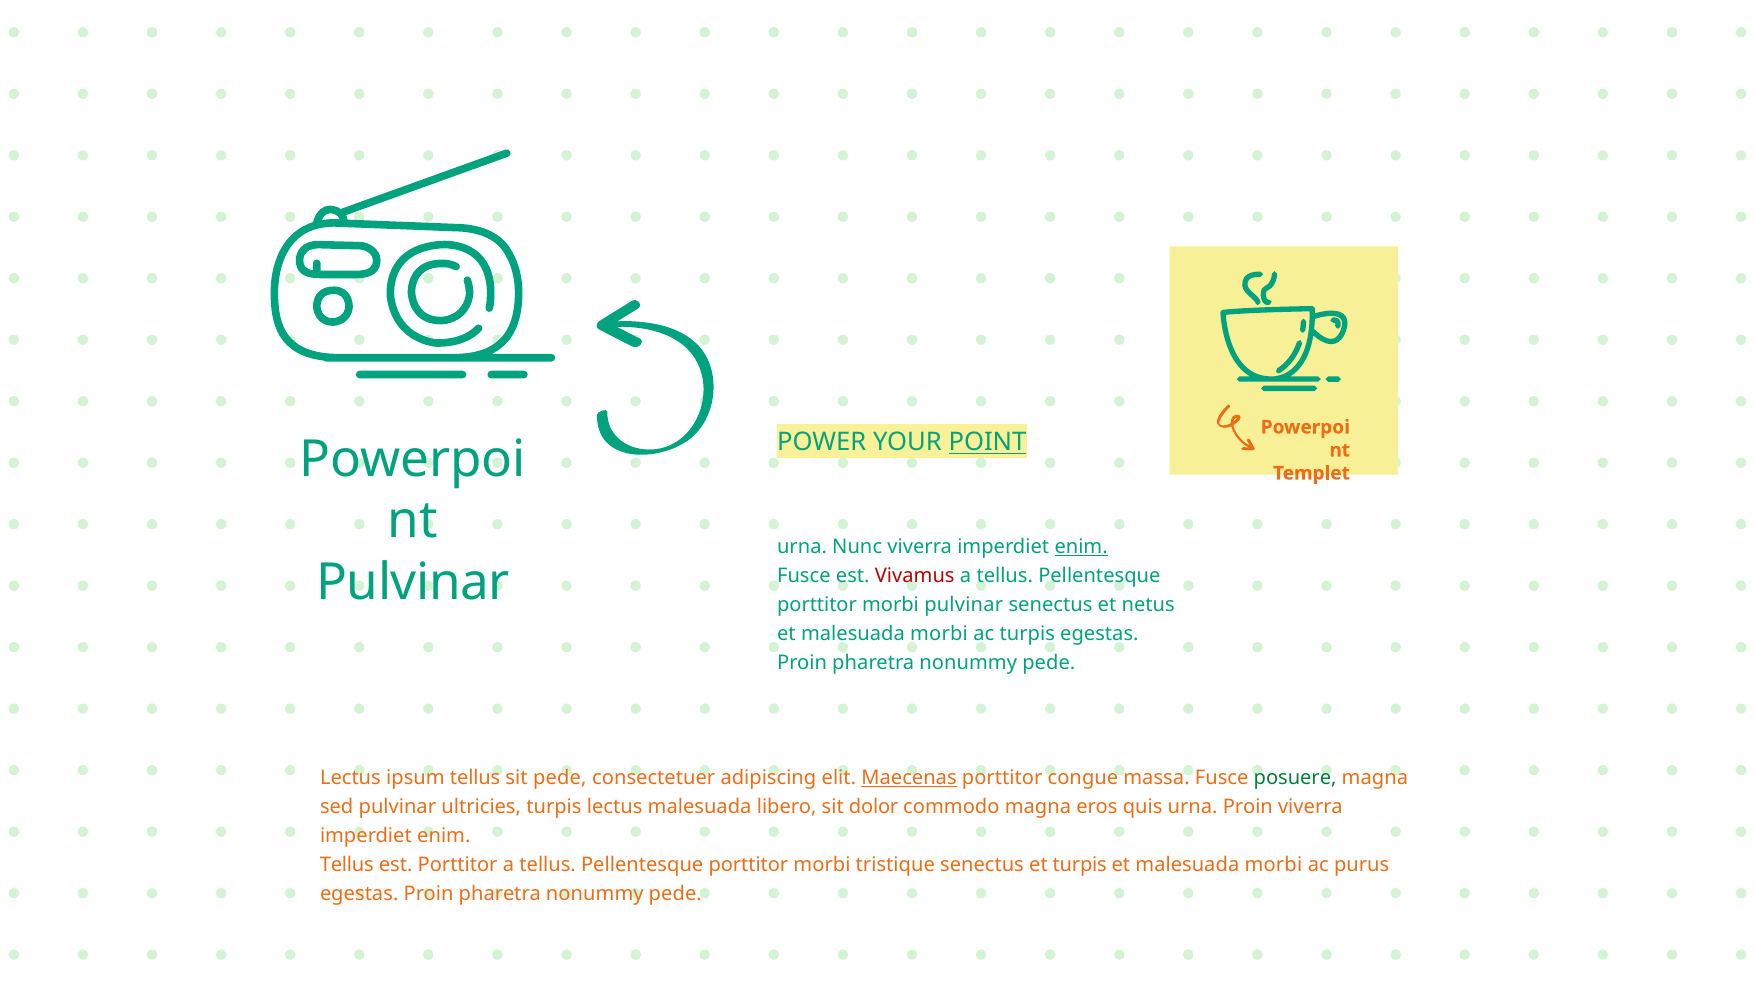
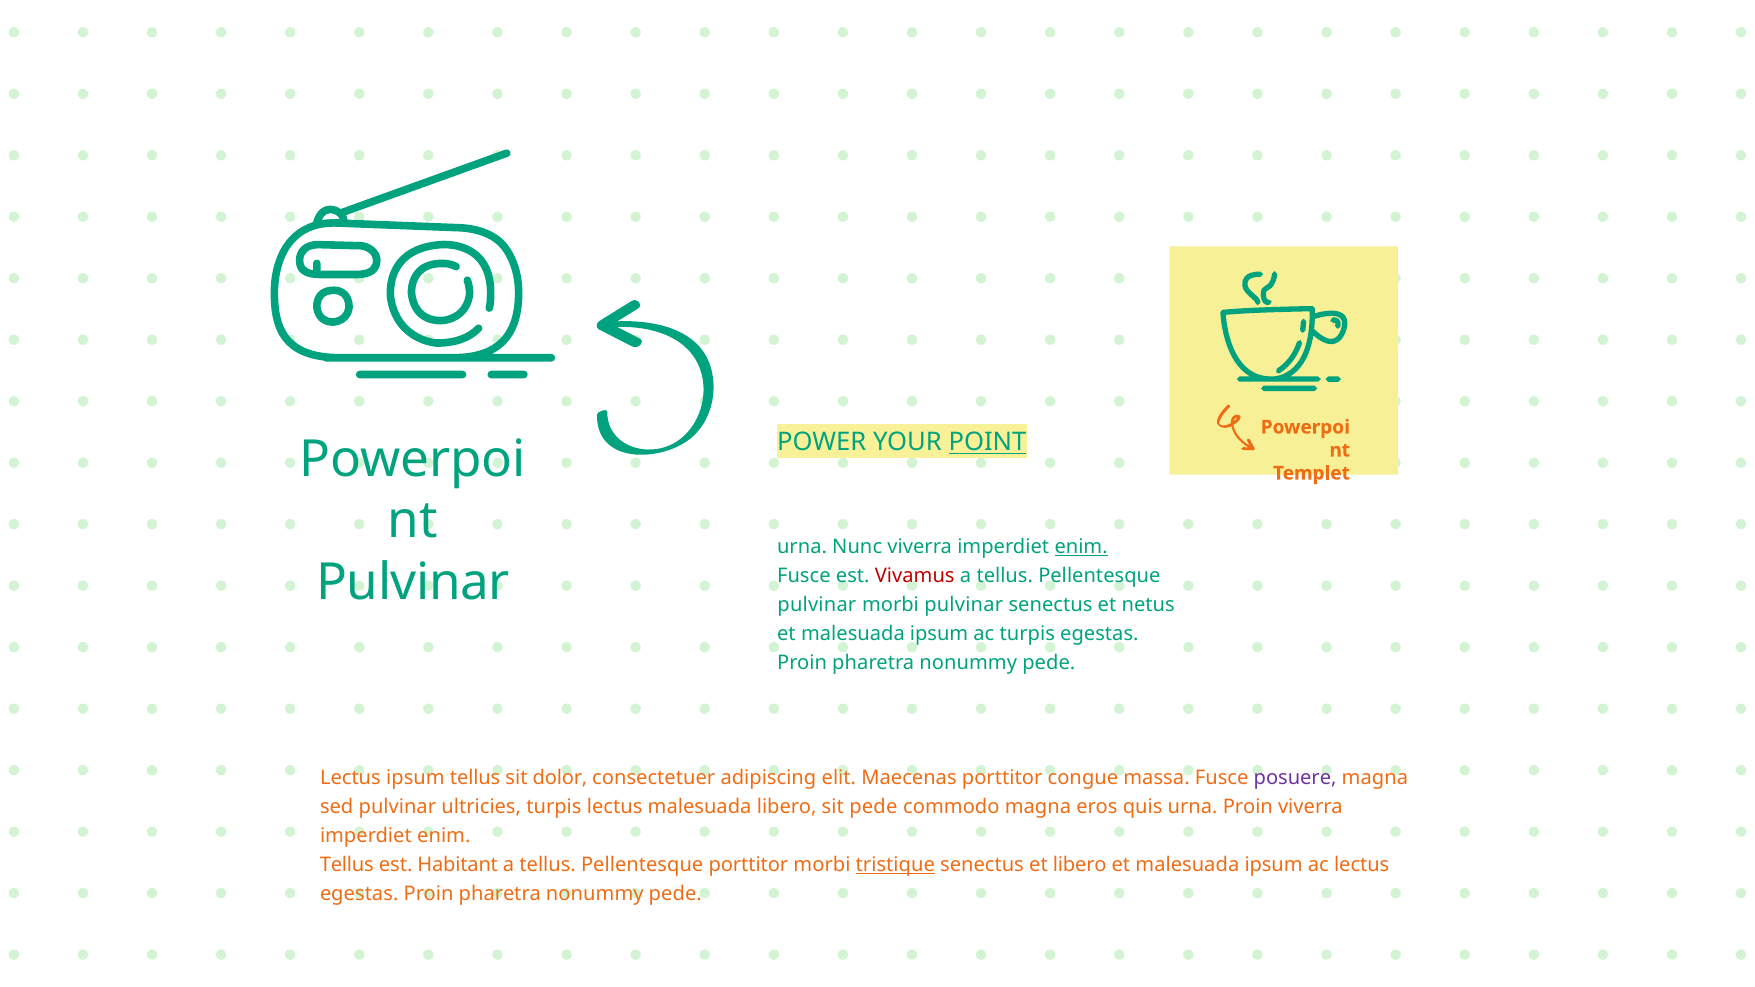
porttitor at (817, 605): porttitor -> pulvinar
morbi at (939, 634): morbi -> ipsum
sit pede: pede -> dolor
Maecenas underline: present -> none
posuere colour: green -> purple
sit dolor: dolor -> pede
est Porttitor: Porttitor -> Habitant
tristique underline: none -> present
et turpis: turpis -> libero
morbi at (1273, 865): morbi -> ipsum
ac purus: purus -> lectus
